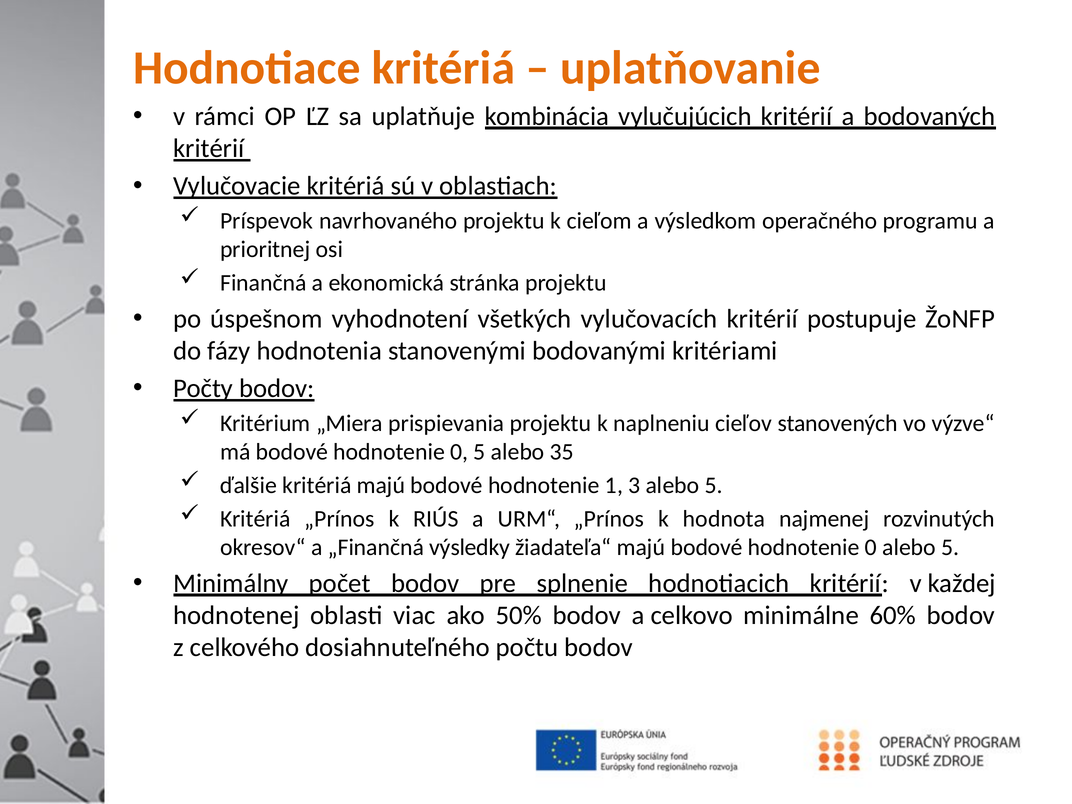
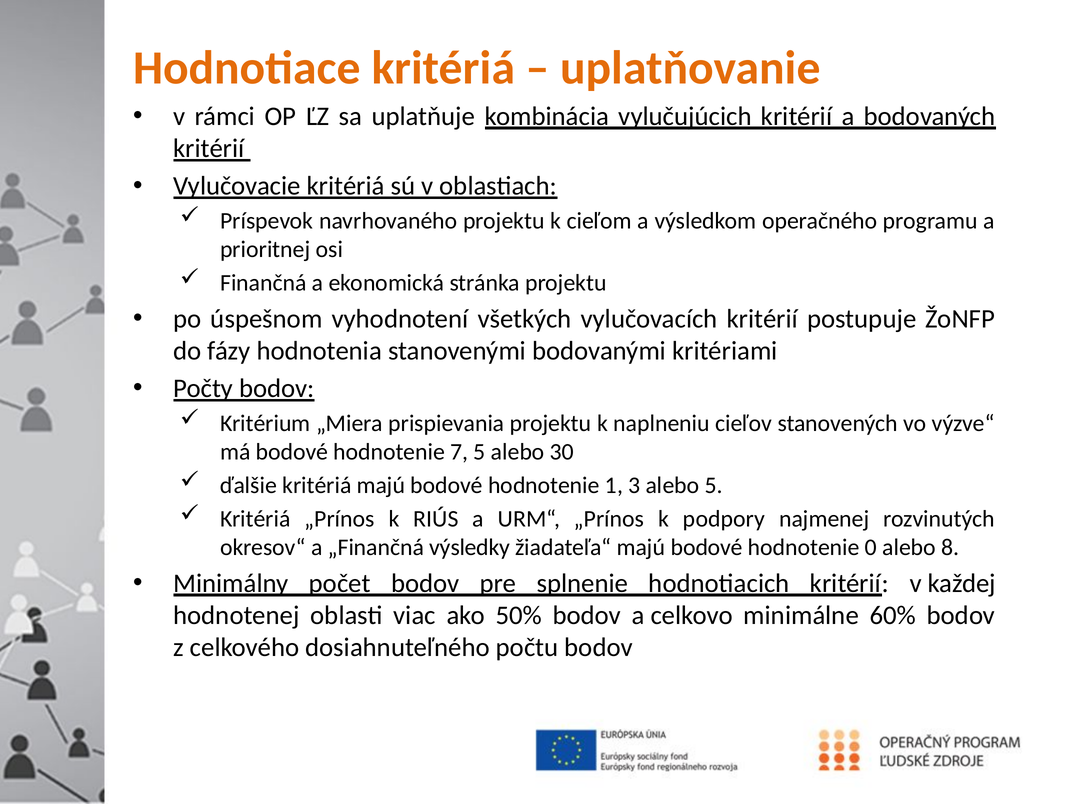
má bodové hodnotenie 0: 0 -> 7
35: 35 -> 30
hodnota: hodnota -> podpory
0 alebo 5: 5 -> 8
